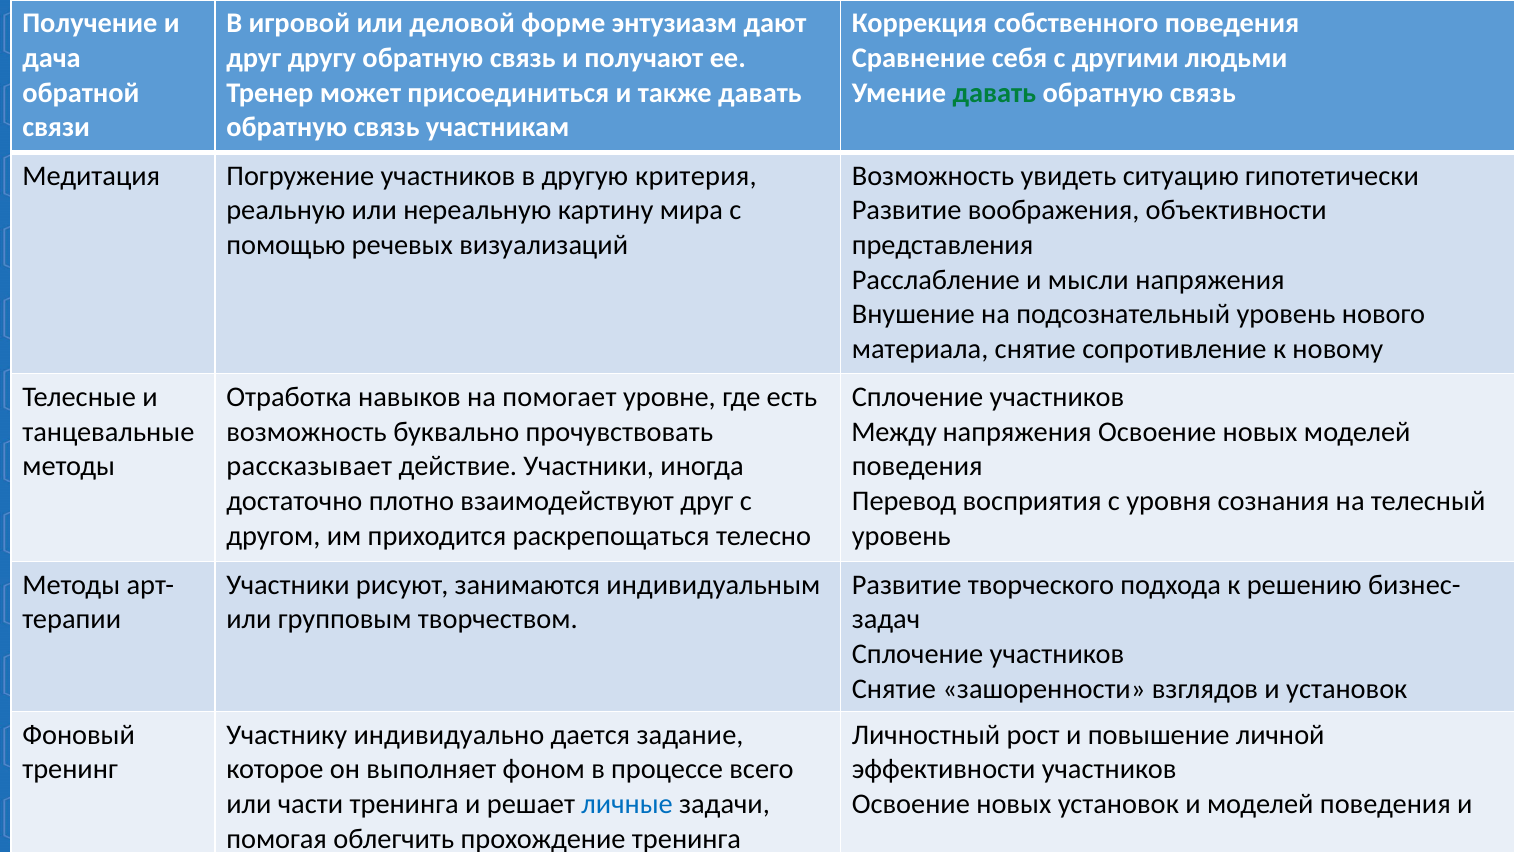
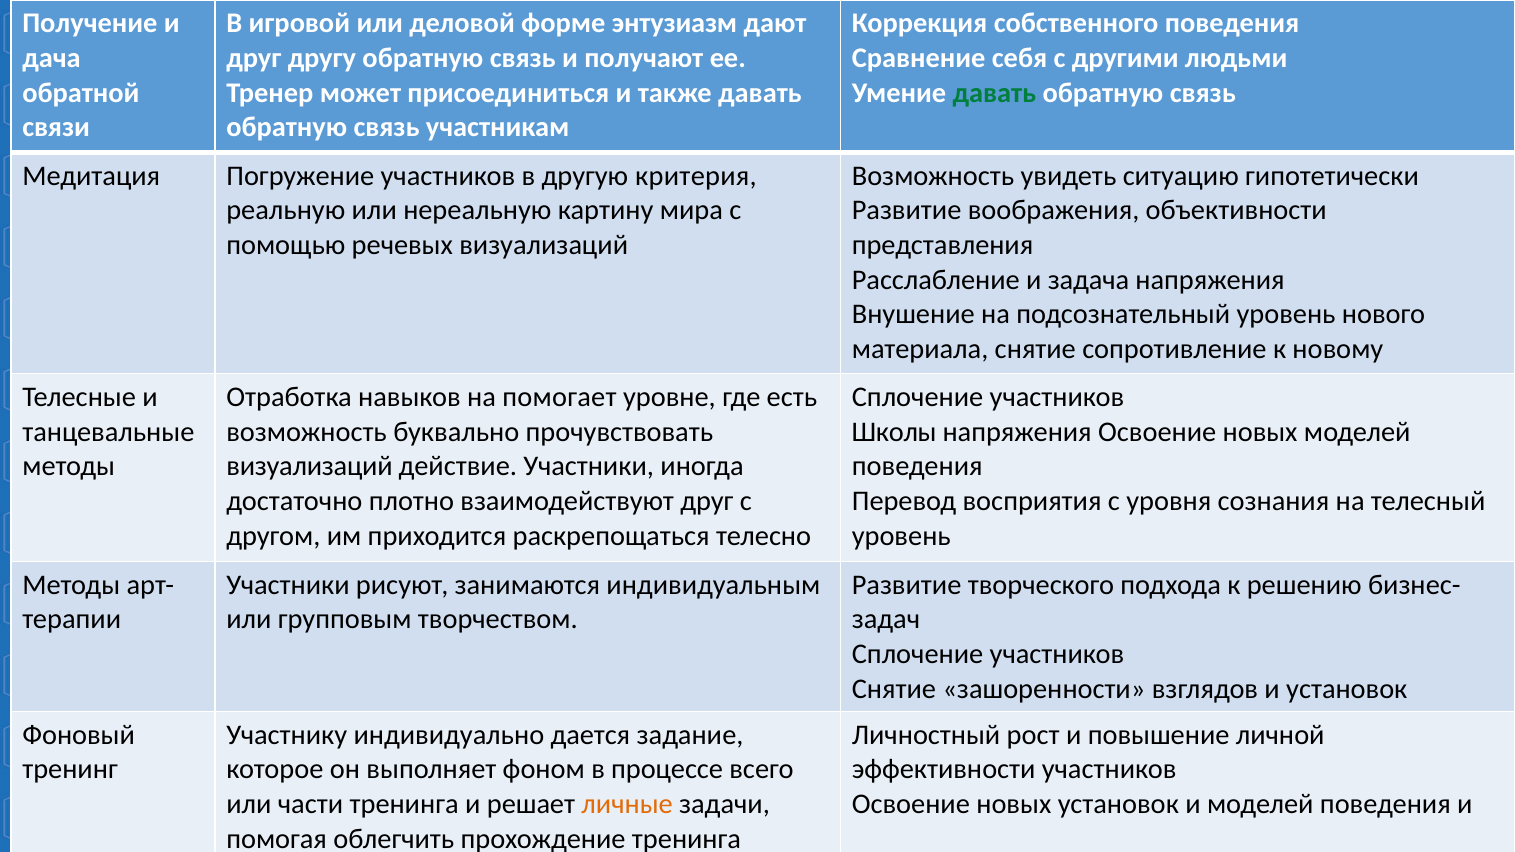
мысли: мысли -> задача
Между: Между -> Школы
рассказывает at (309, 467): рассказывает -> визуализаций
личные colour: blue -> orange
